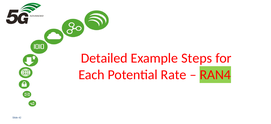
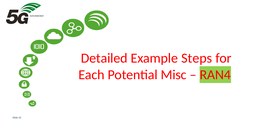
Rate: Rate -> Misc
